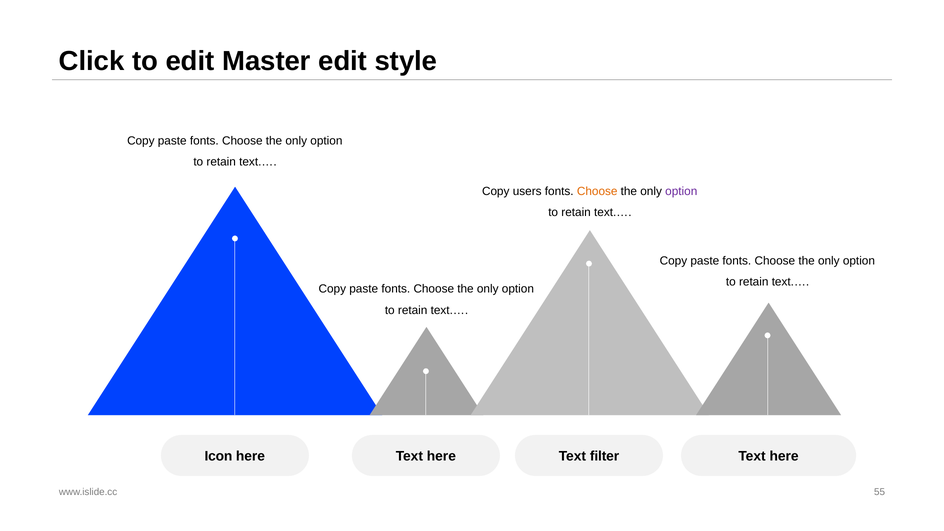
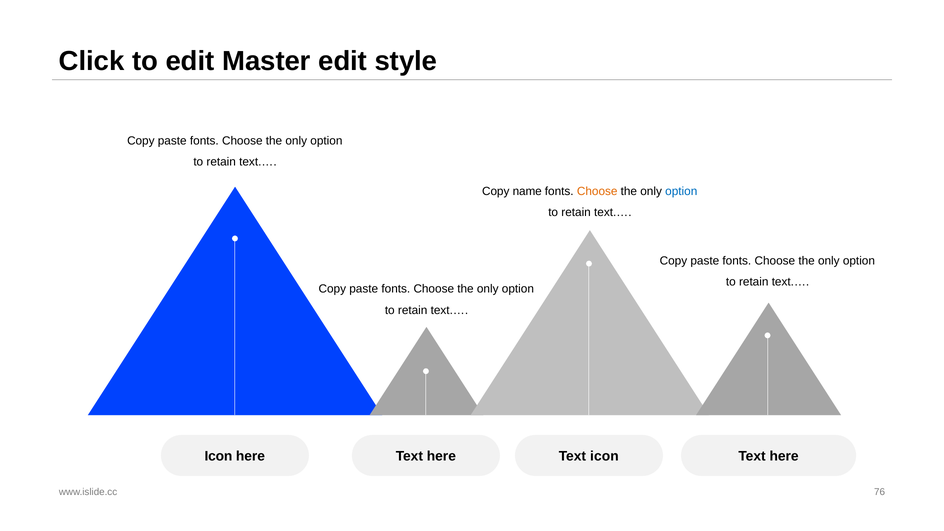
users: users -> name
option at (681, 191) colour: purple -> blue
Text filter: filter -> icon
55: 55 -> 76
